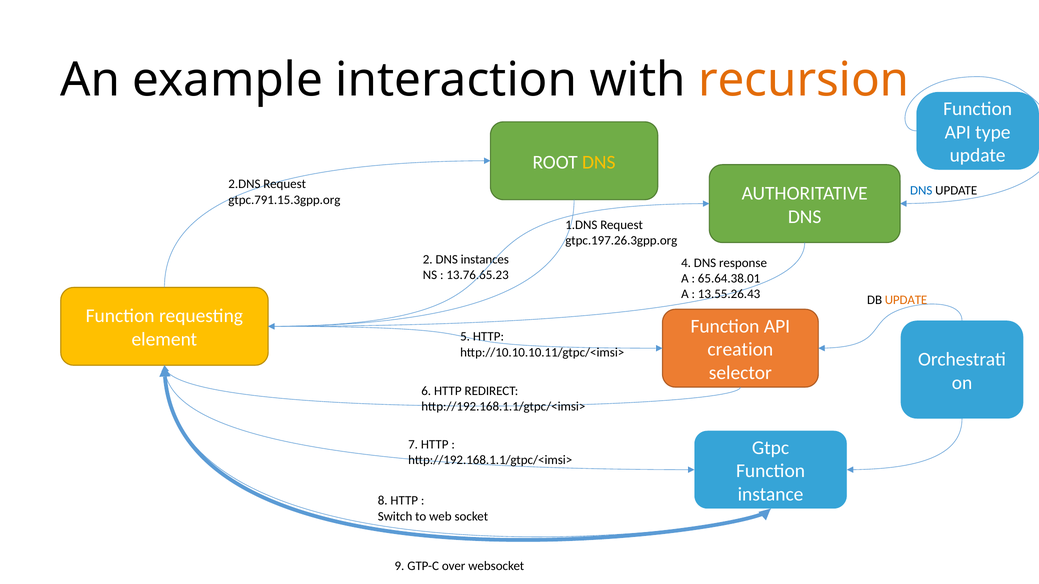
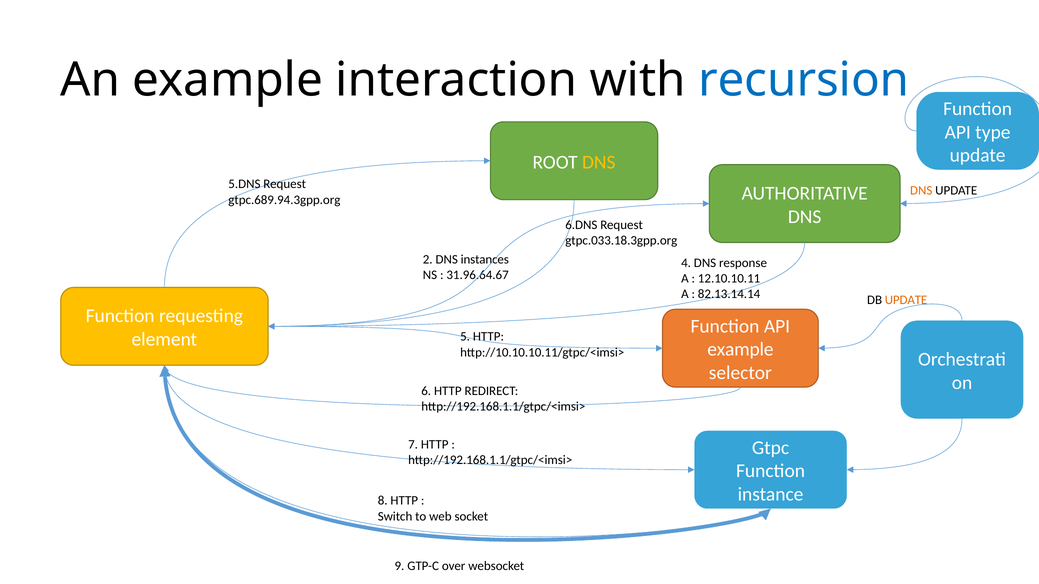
recursion colour: orange -> blue
2.DNS: 2.DNS -> 5.DNS
DNS at (921, 191) colour: blue -> orange
gtpc.791.15.3gpp.org: gtpc.791.15.3gpp.org -> gtpc.689.94.3gpp.org
1.DNS: 1.DNS -> 6.DNS
gtpc.197.26.3gpp.org: gtpc.197.26.3gpp.org -> gtpc.033.18.3gpp.org
13.76.65.23: 13.76.65.23 -> 31.96.64.67
65.64.38.01: 65.64.38.01 -> 12.10.10.11
13.55.26.43: 13.55.26.43 -> 82.13.14.14
creation at (740, 350): creation -> example
